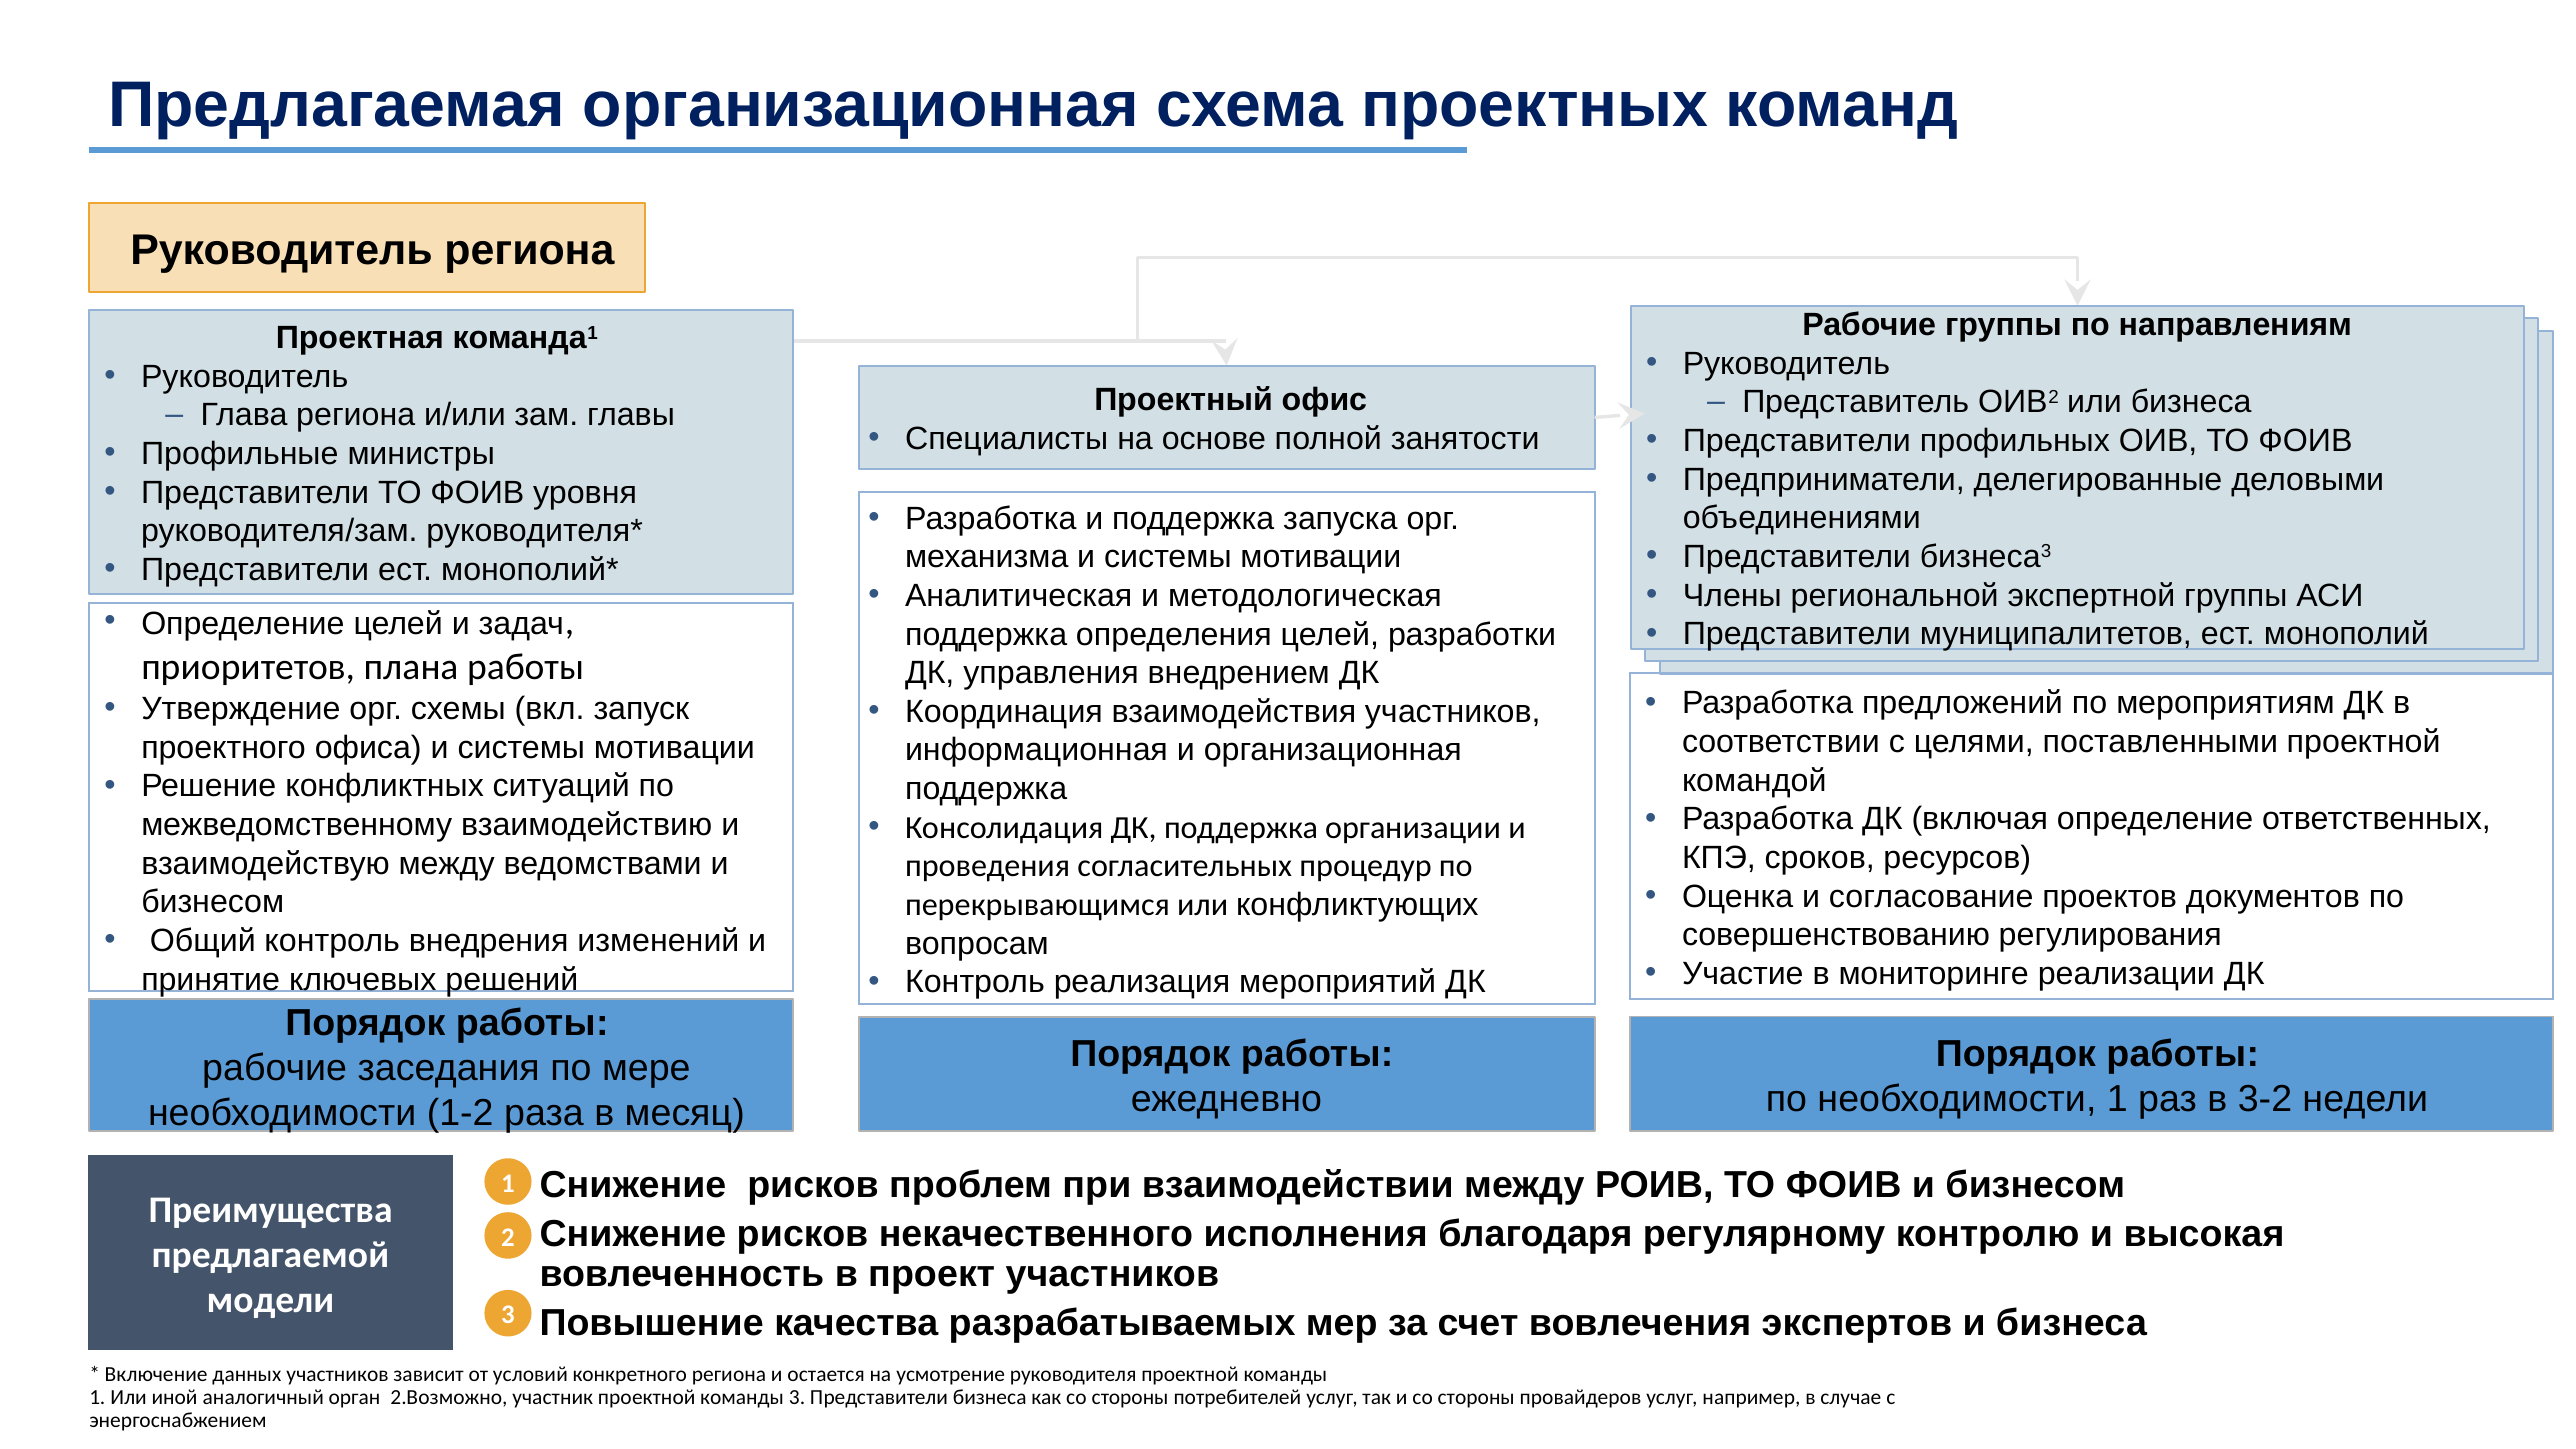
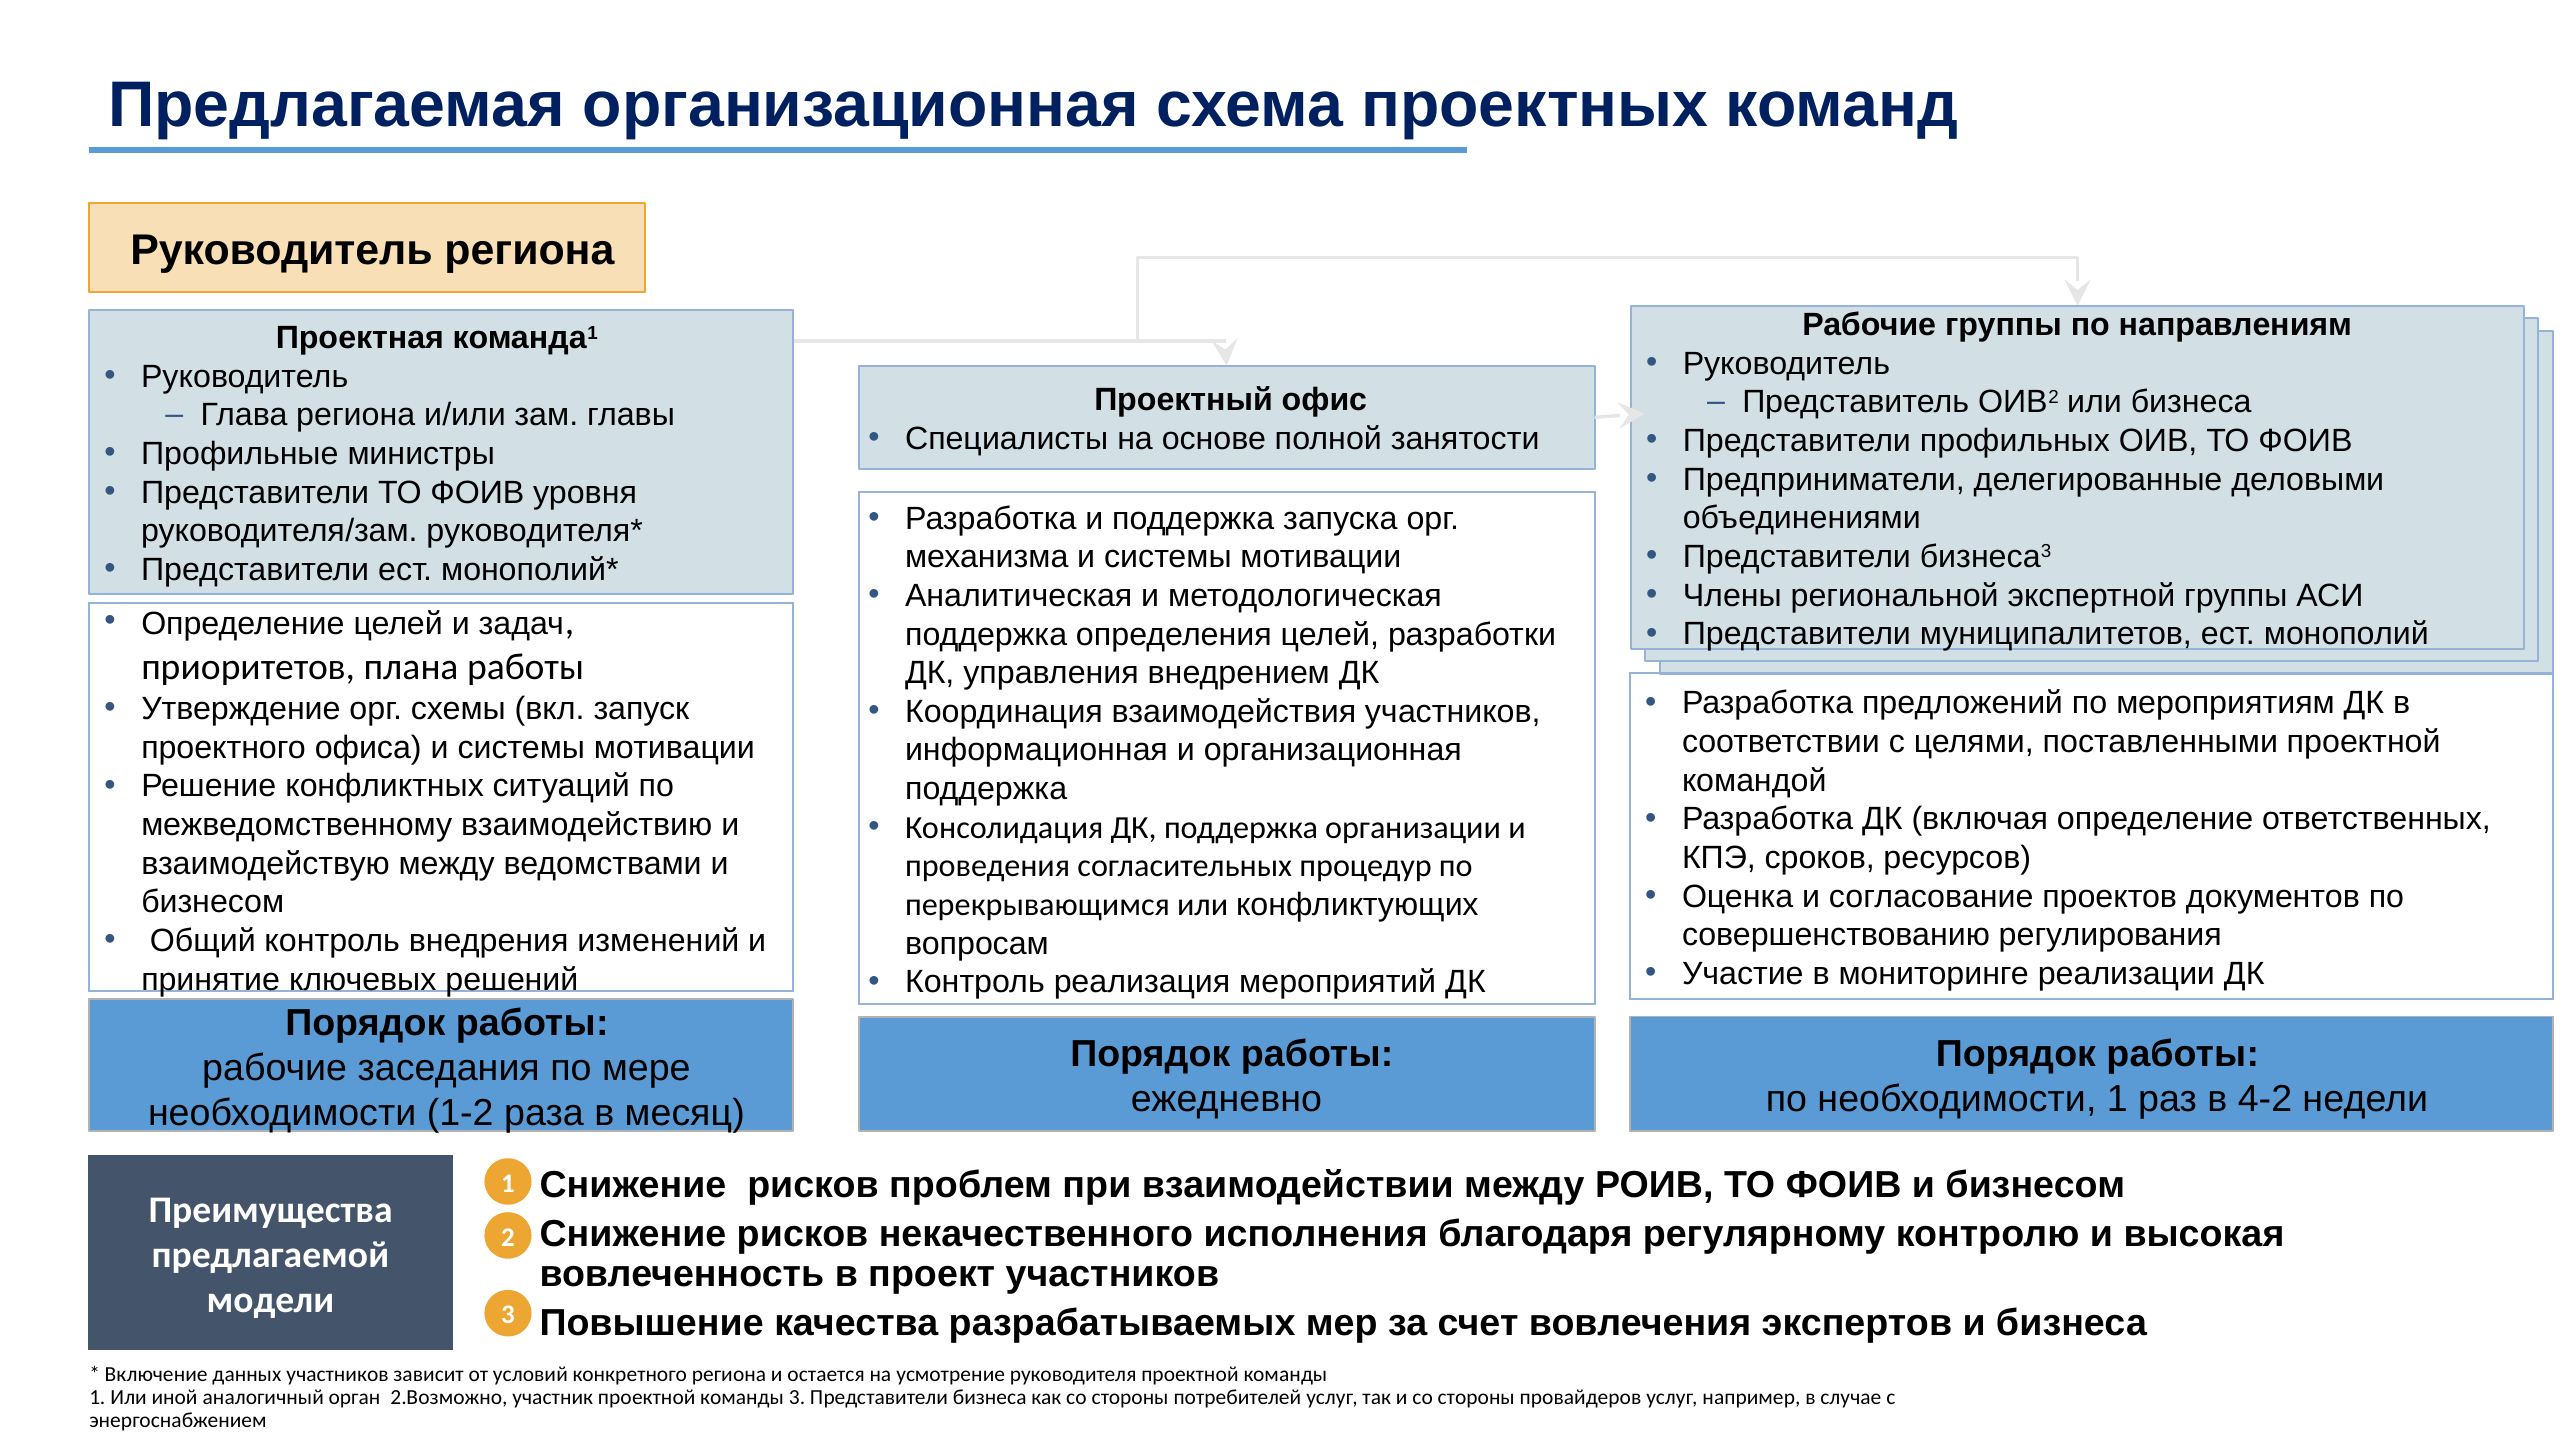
3-2: 3-2 -> 4-2
